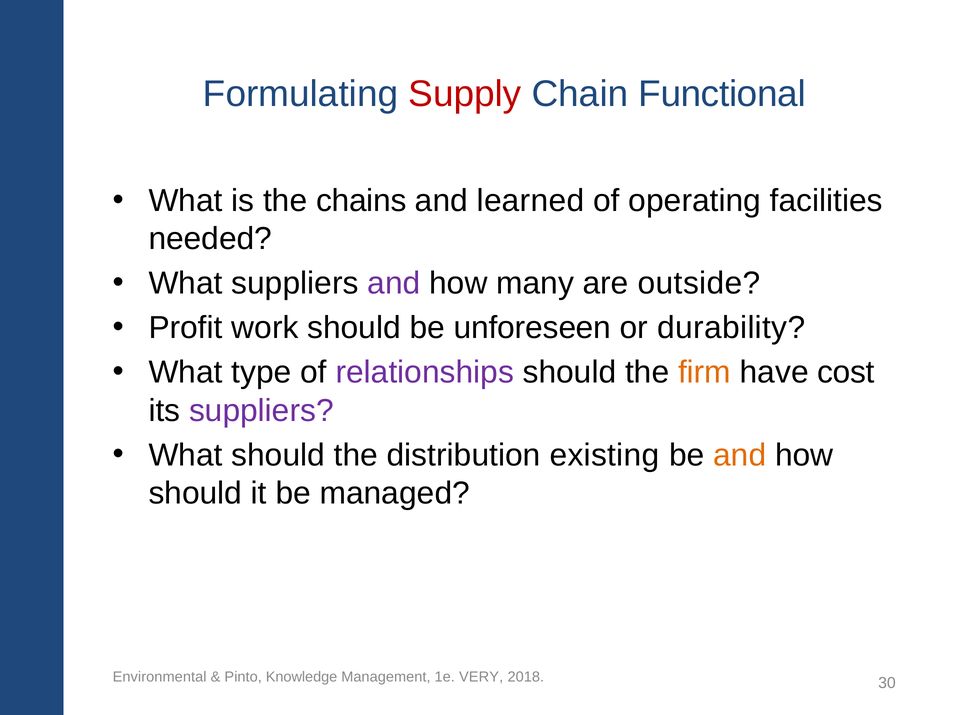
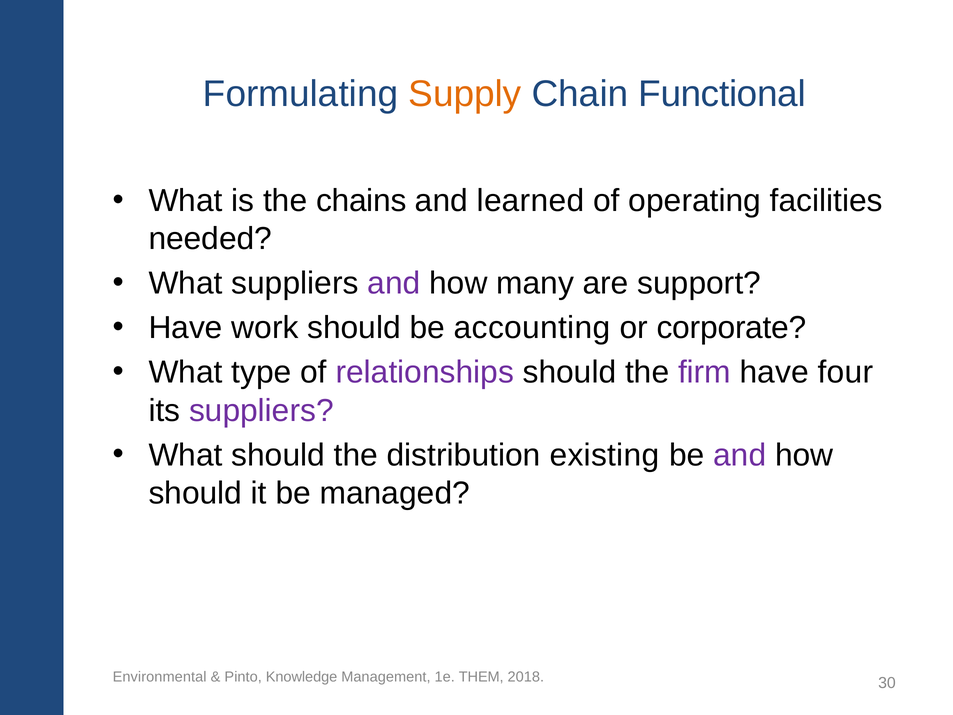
Supply colour: red -> orange
outside: outside -> support
Profit at (186, 328): Profit -> Have
unforeseen: unforeseen -> accounting
durability: durability -> corporate
firm colour: orange -> purple
cost: cost -> four
and at (740, 455) colour: orange -> purple
VERY: VERY -> THEM
